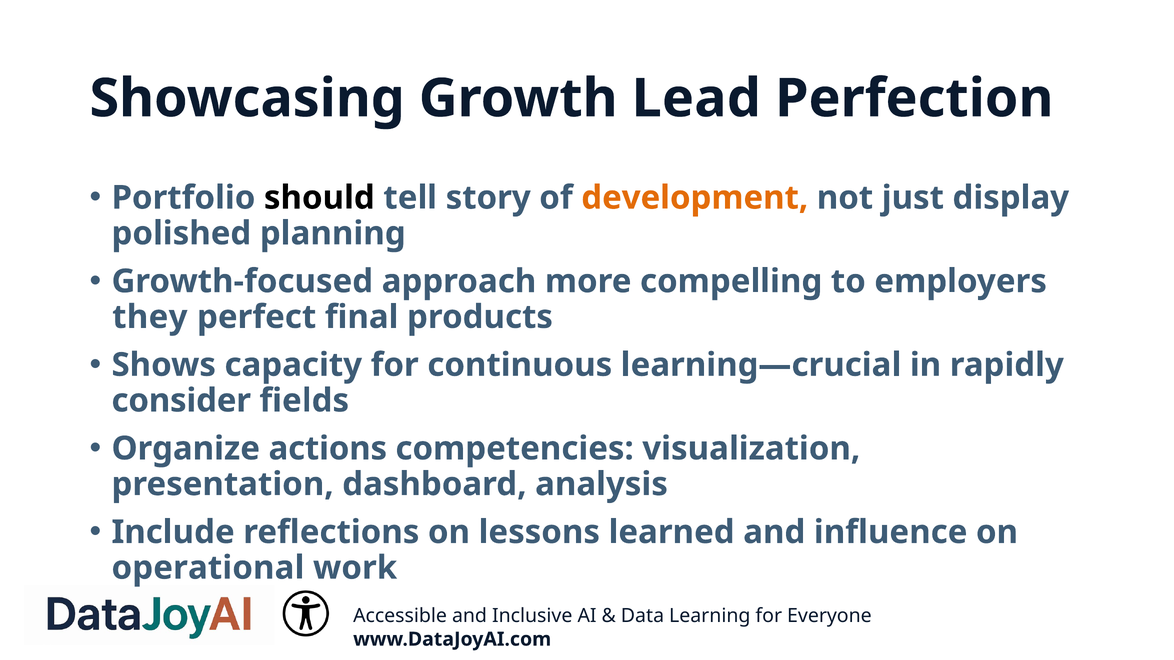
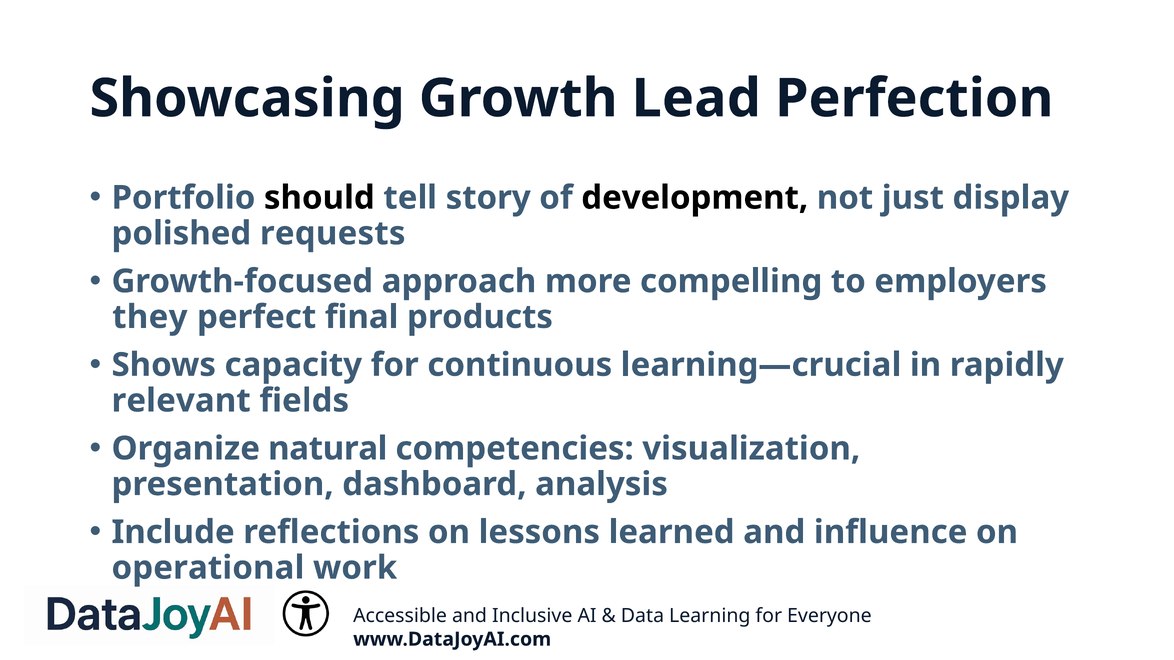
development colour: orange -> black
planning: planning -> requests
consider: consider -> relevant
actions: actions -> natural
